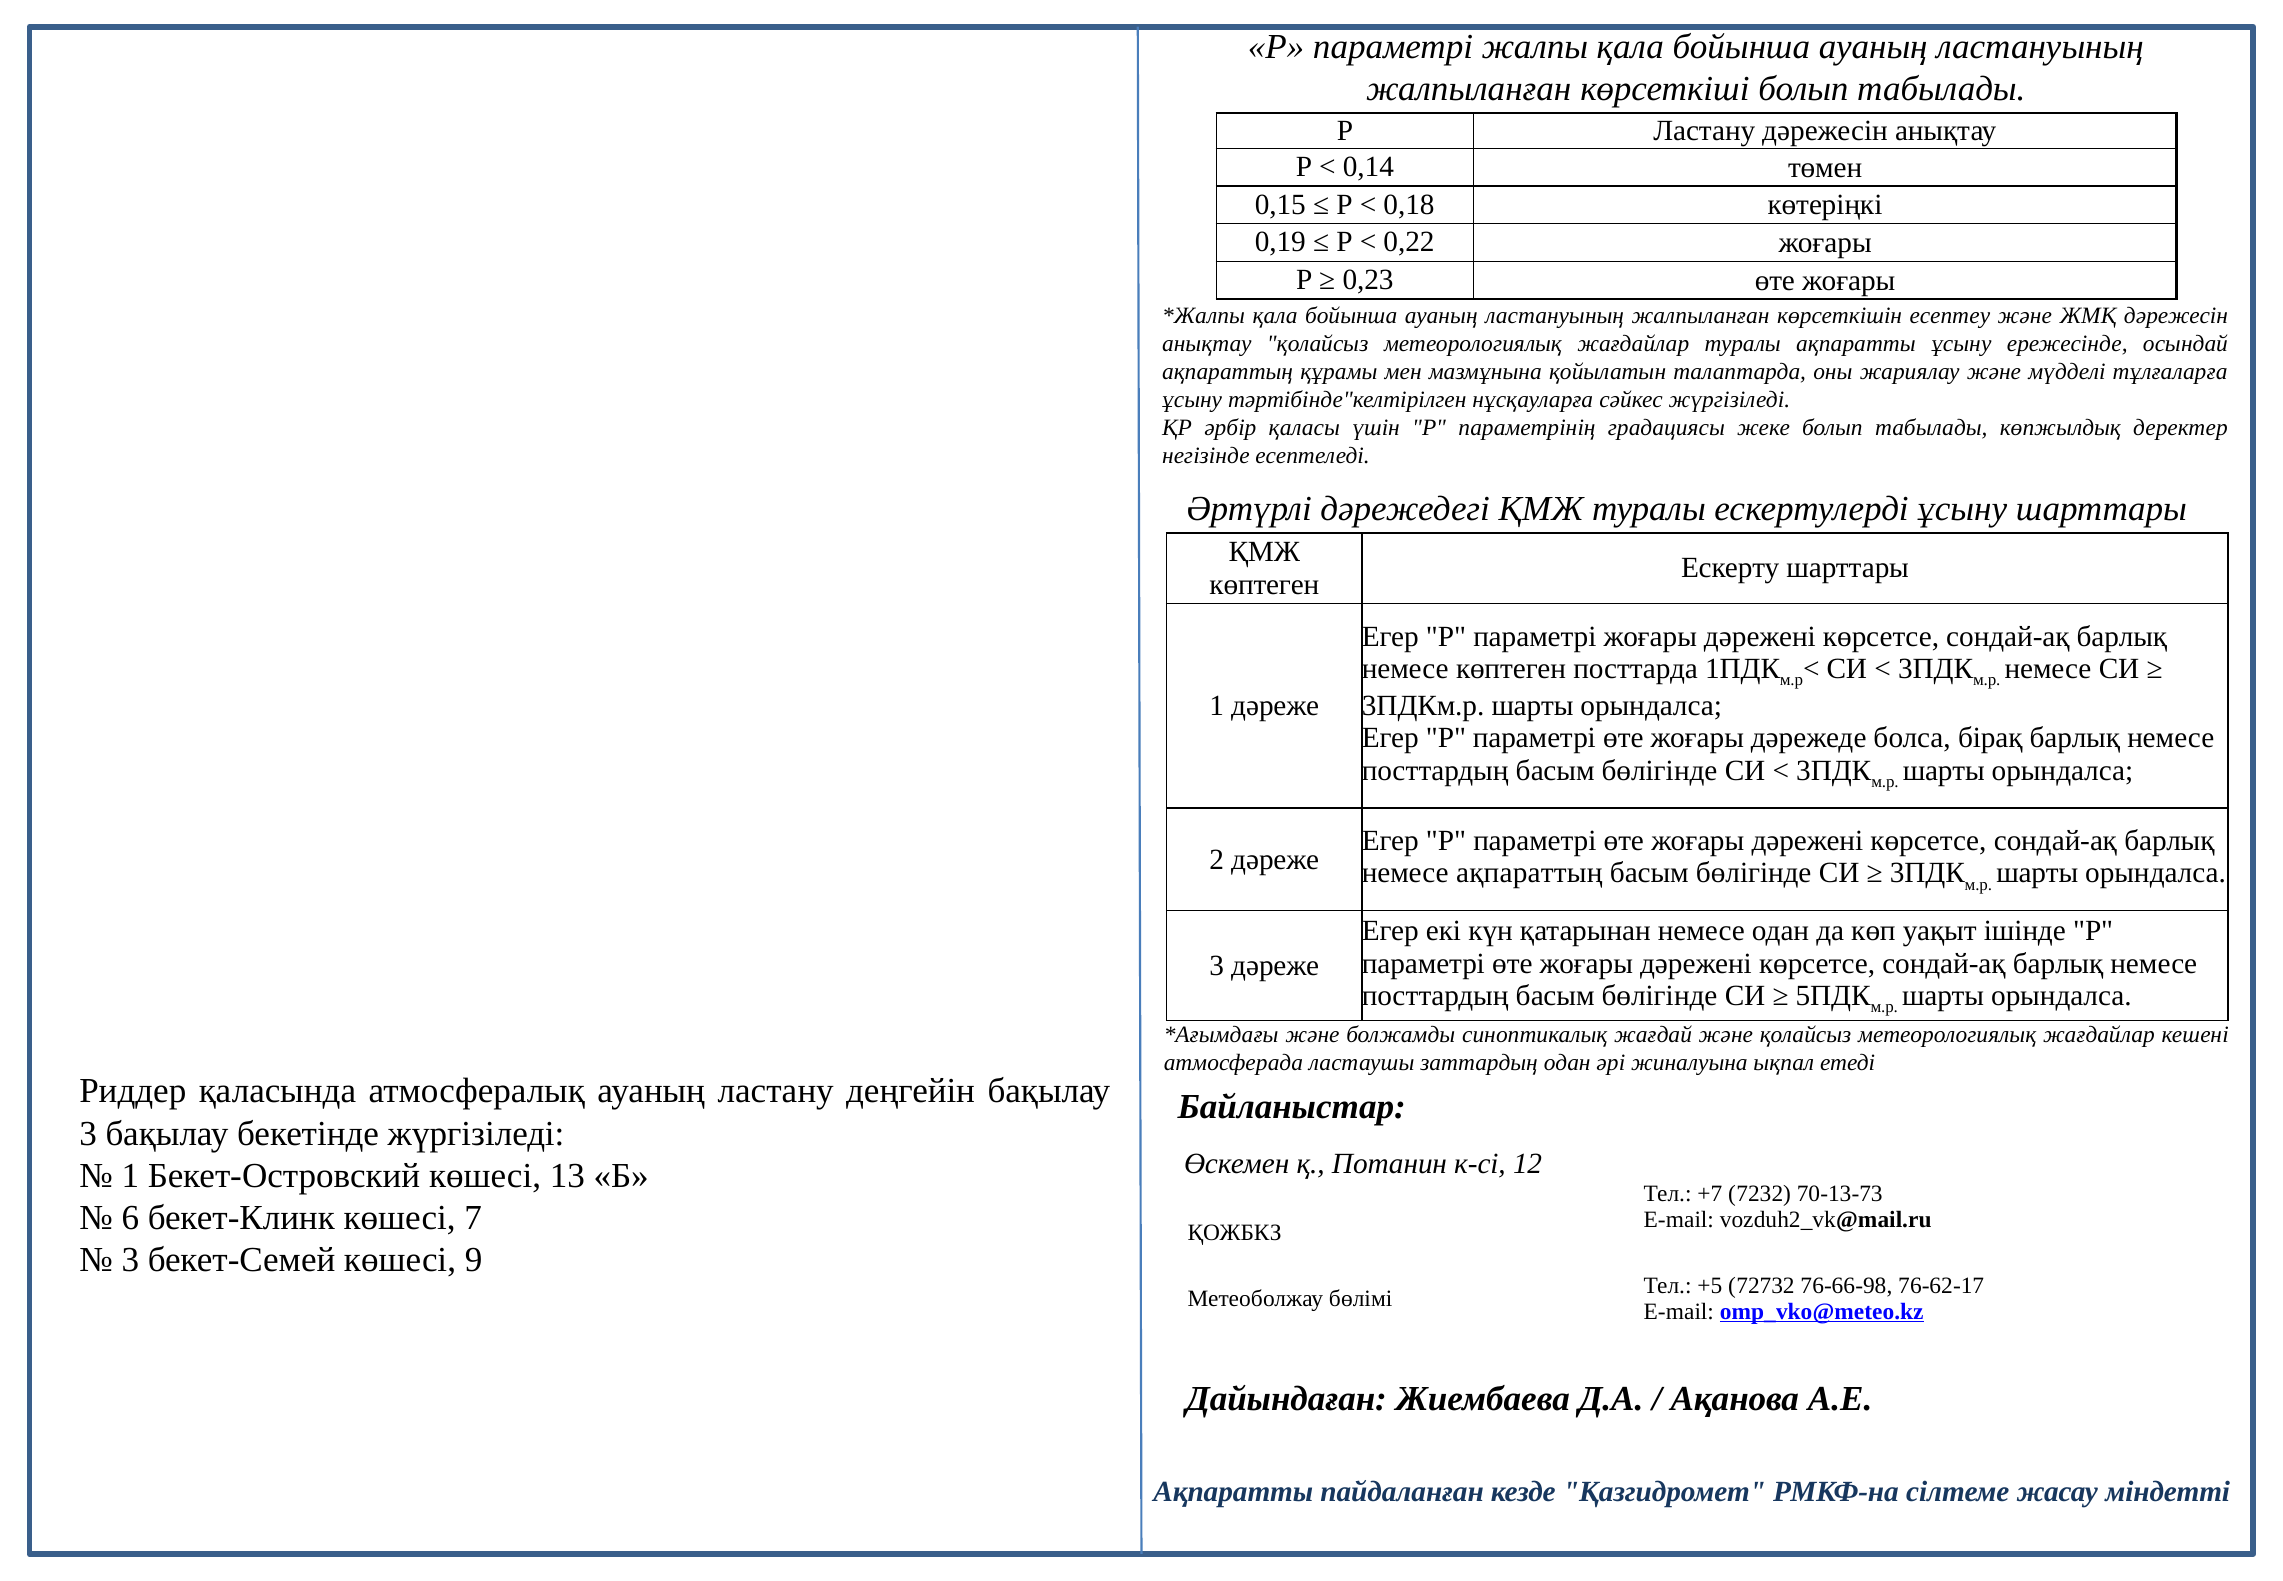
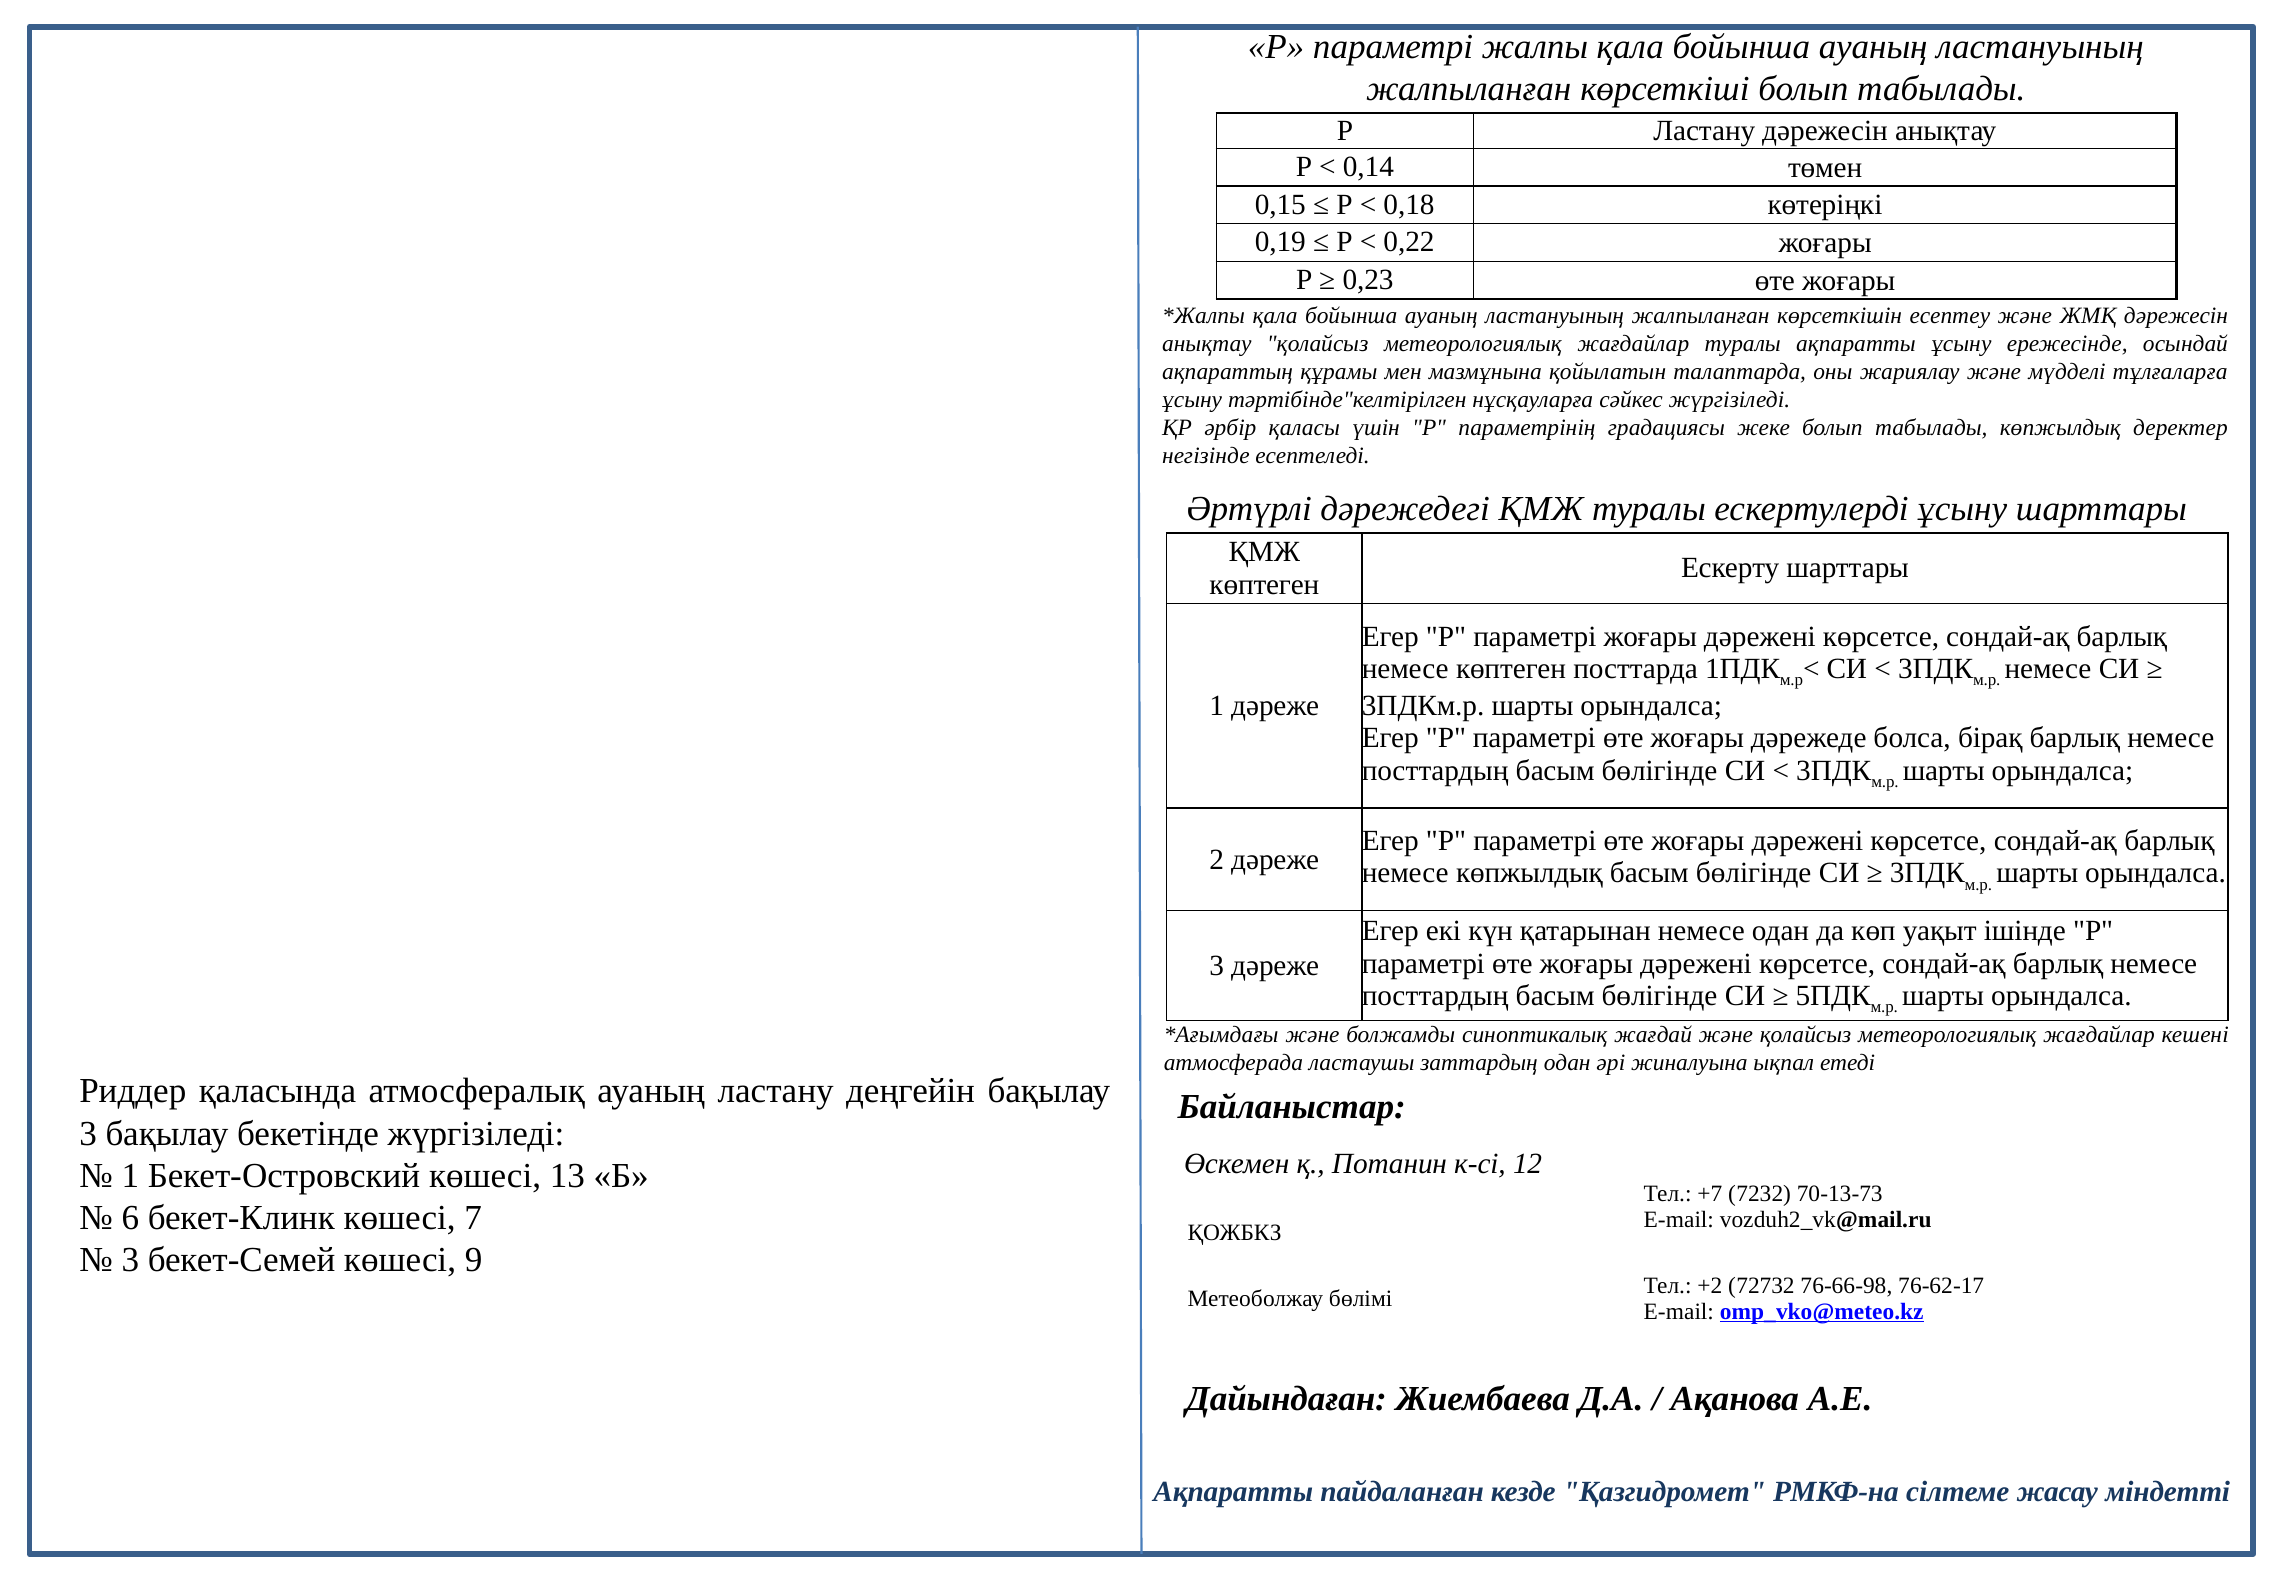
немесе ақпараттың: ақпараттың -> көпжылдық
+5: +5 -> +2
